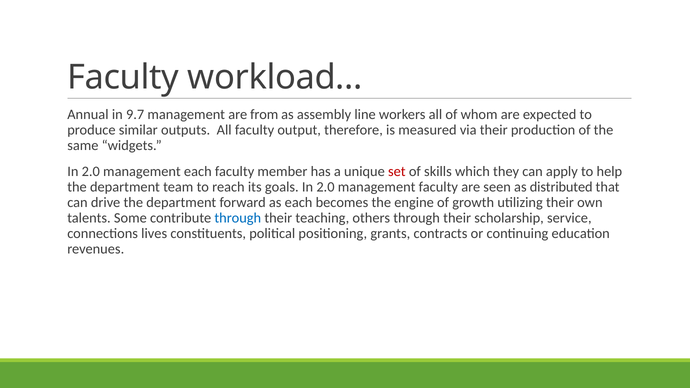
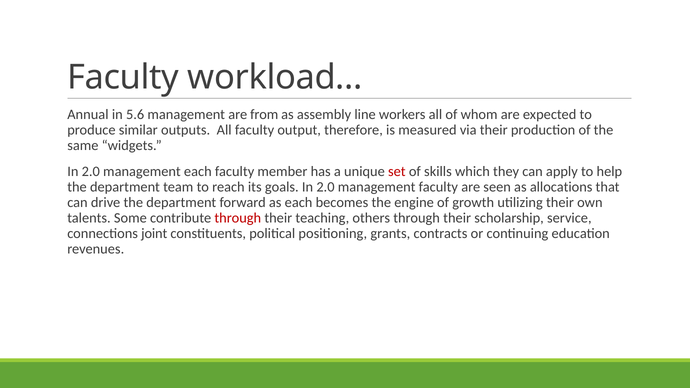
9.7: 9.7 -> 5.6
distributed: distributed -> allocations
through at (238, 218) colour: blue -> red
lives: lives -> joint
